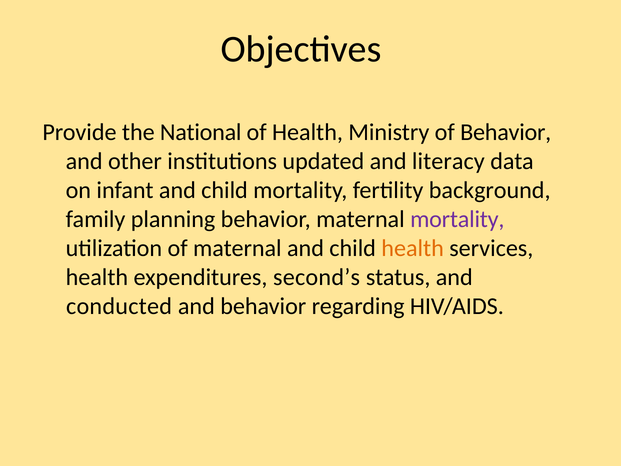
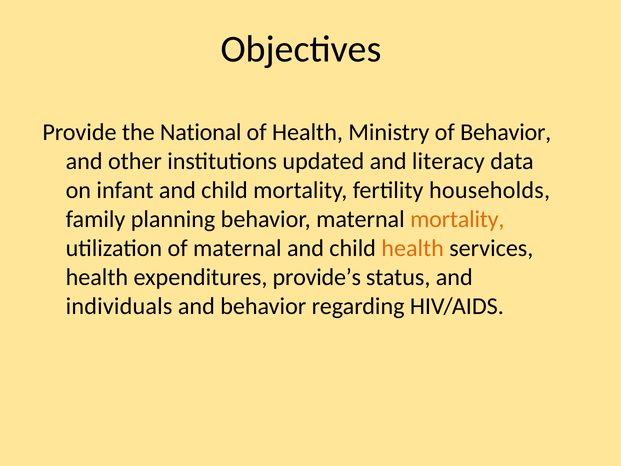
background: background -> households
mortality at (457, 219) colour: purple -> orange
second’s: second’s -> provide’s
conducted: conducted -> individuals
